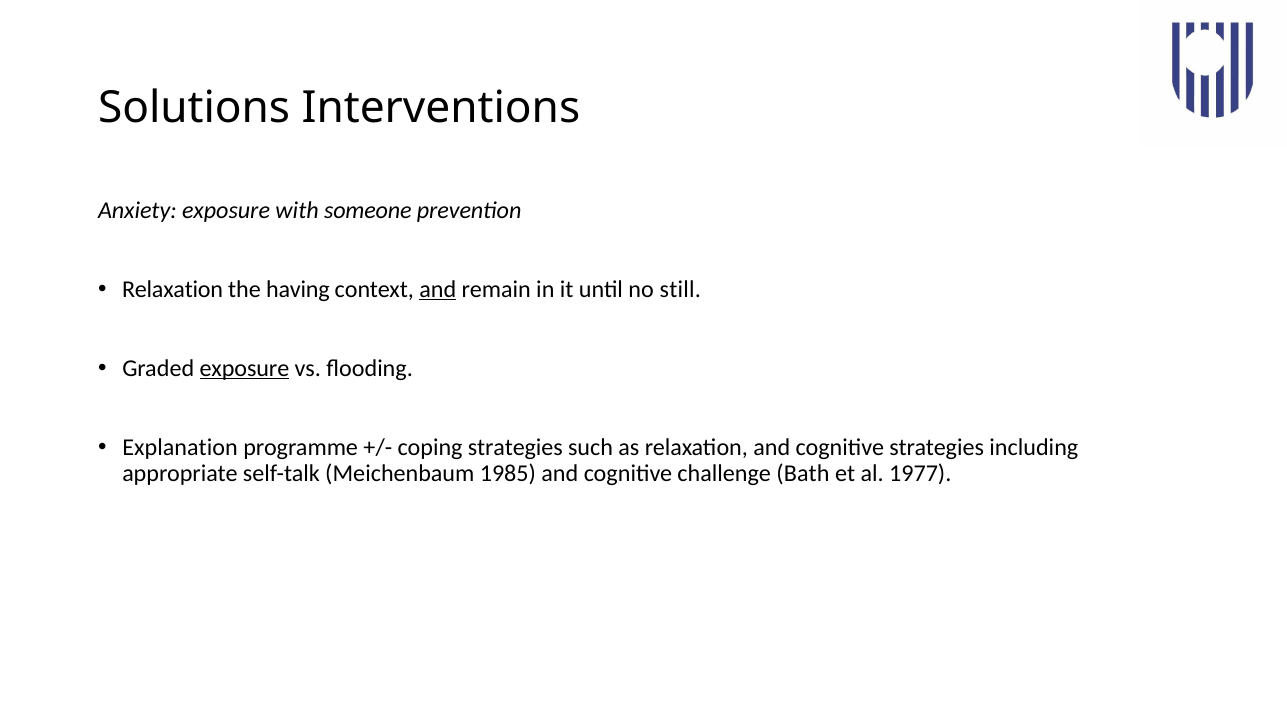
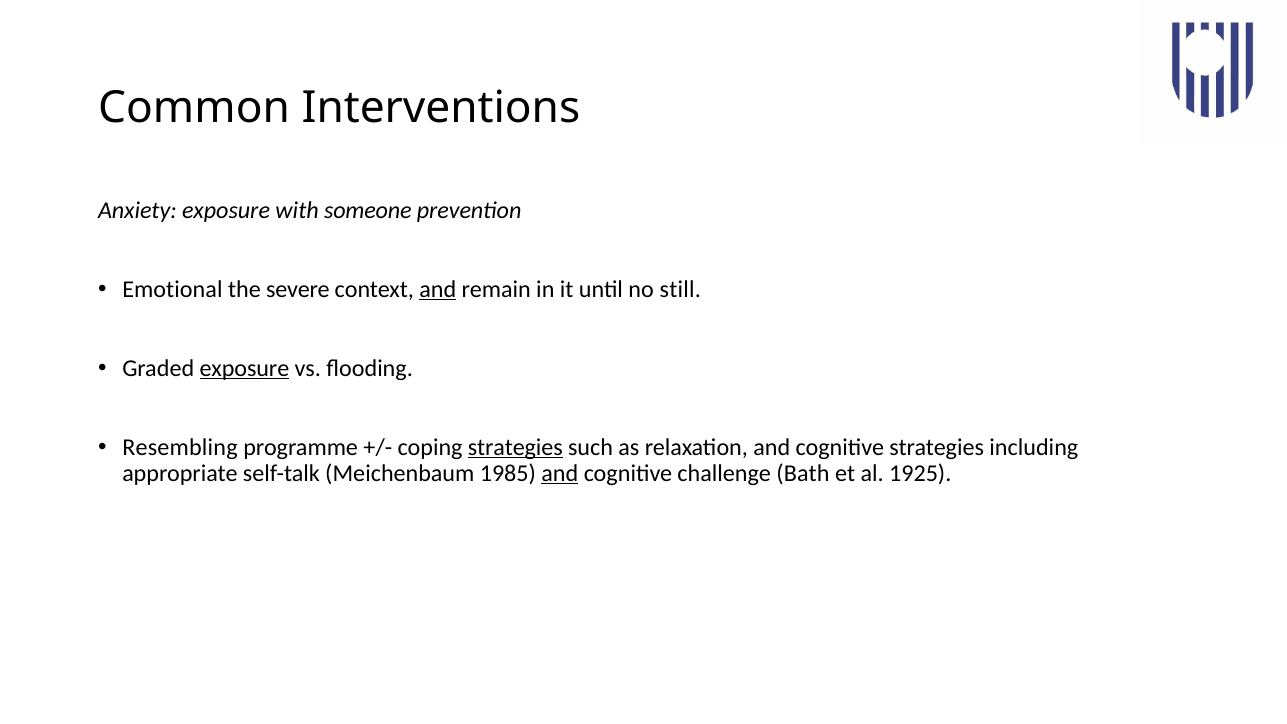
Solutions: Solutions -> Common
Relaxation at (173, 289): Relaxation -> Emotional
having: having -> severe
Explanation: Explanation -> Resembling
strategies at (515, 447) underline: none -> present
and at (560, 473) underline: none -> present
1977: 1977 -> 1925
